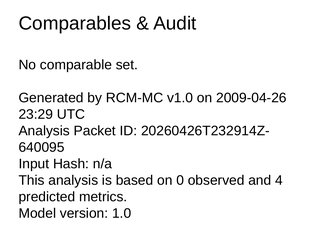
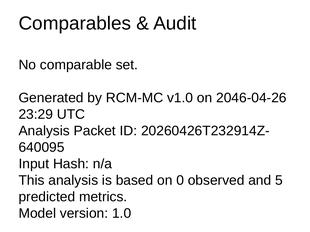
2009-04-26: 2009-04-26 -> 2046-04-26
4: 4 -> 5
